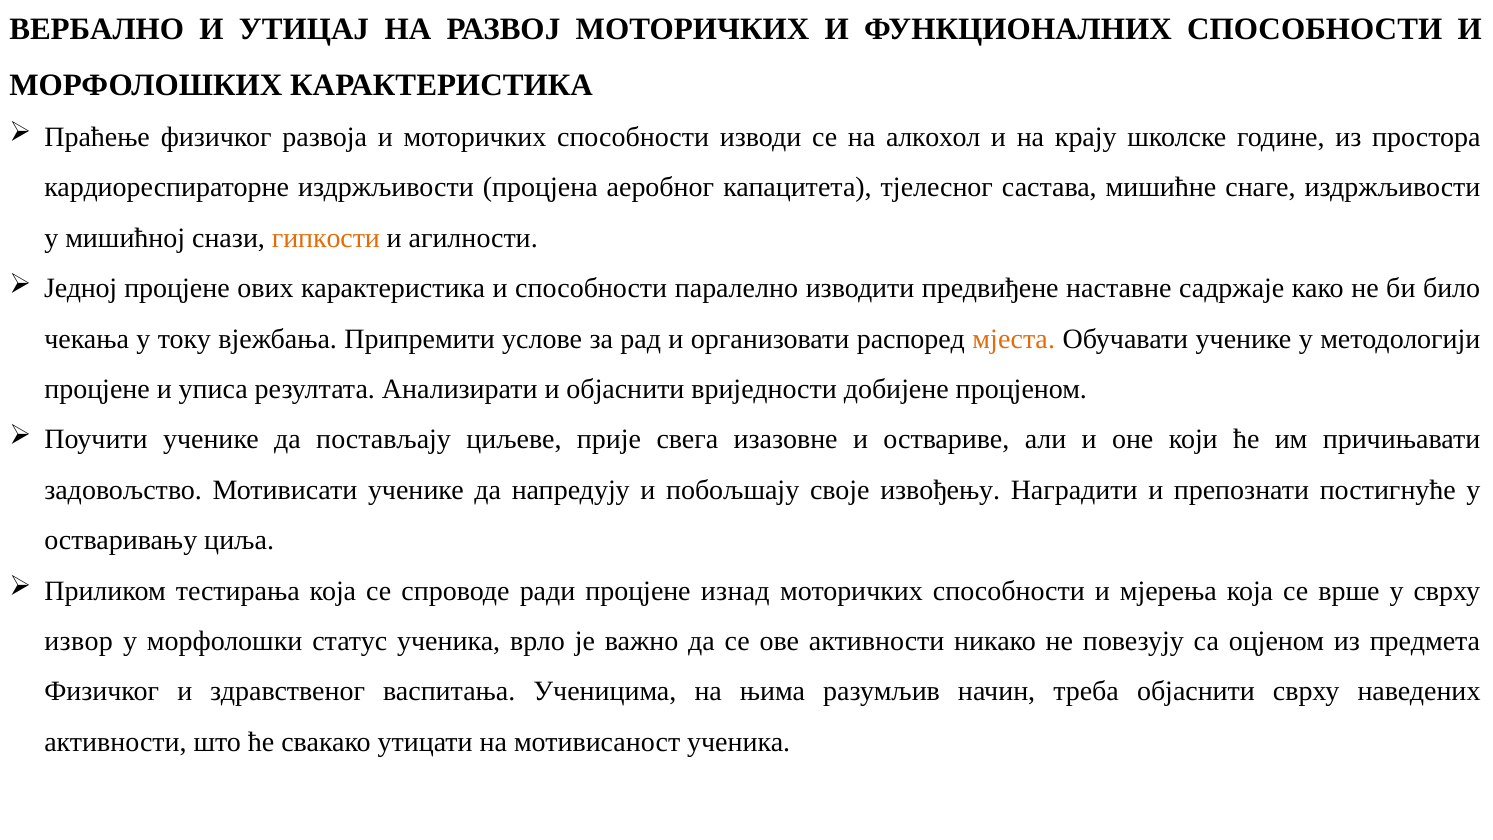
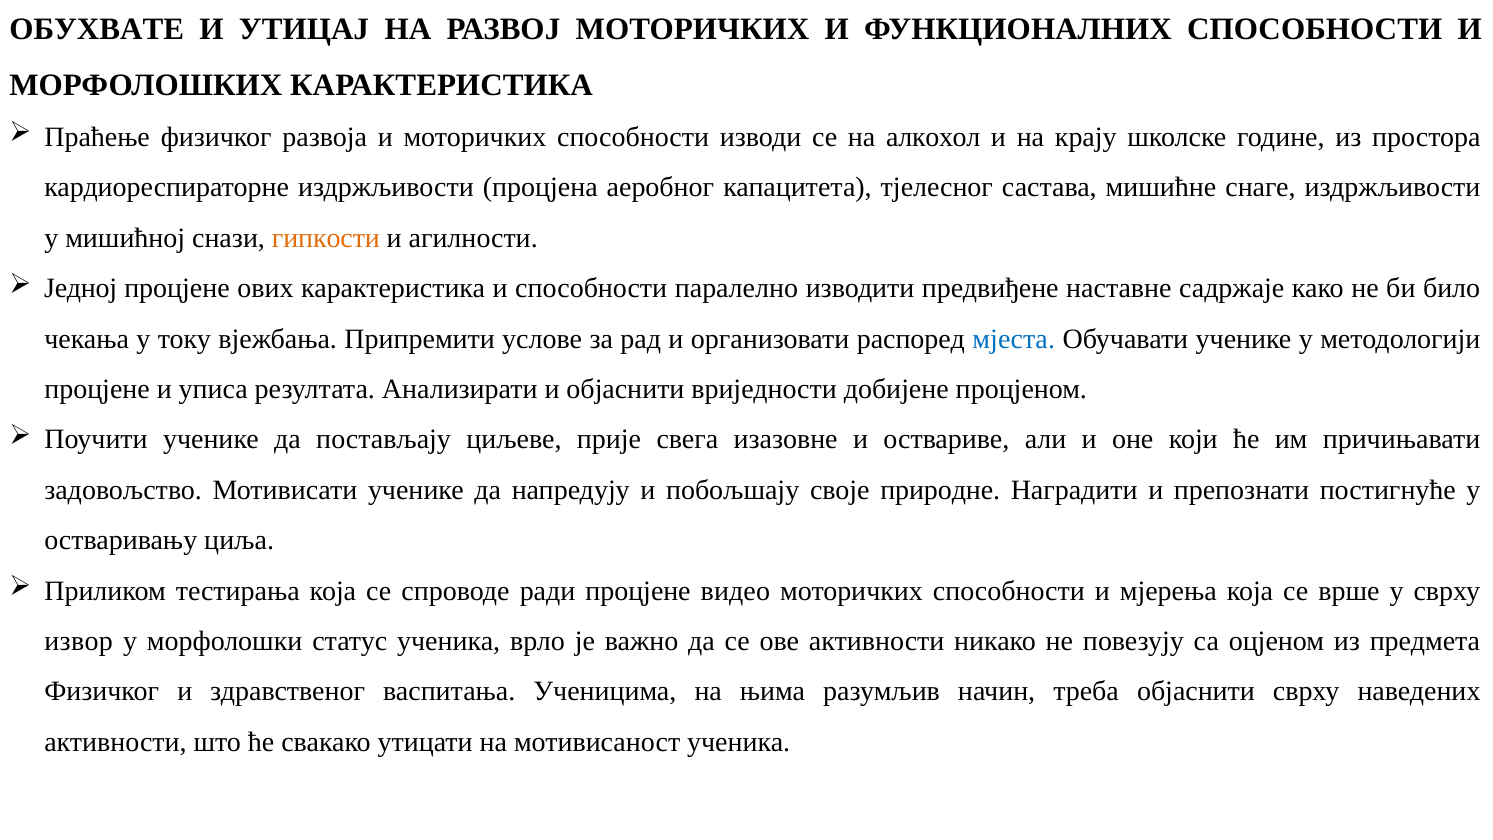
ВЕРБАЛНО: ВЕРБАЛНО -> ОБУХВАТЕ
мјеста colour: orange -> blue
извођењу: извођењу -> природне
изнад: изнад -> видео
